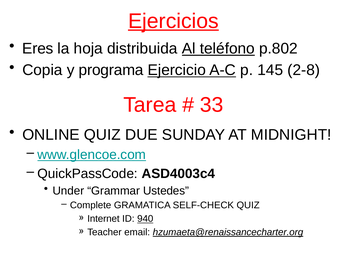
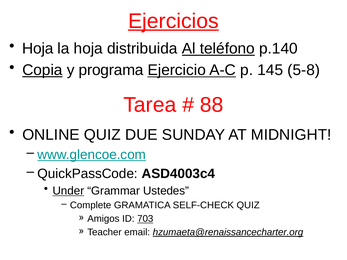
Eres at (38, 49): Eres -> Hoja
p.802: p.802 -> p.140
Copia underline: none -> present
2-8: 2-8 -> 5-8
33: 33 -> 88
Under underline: none -> present
Internet: Internet -> Amigos
940: 940 -> 703
